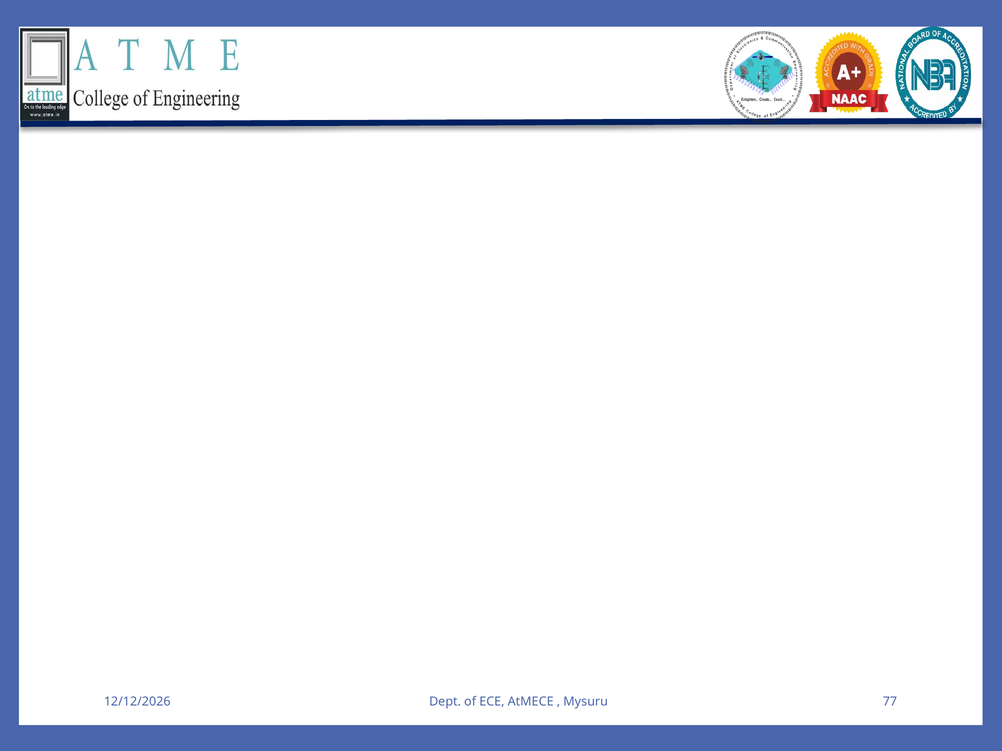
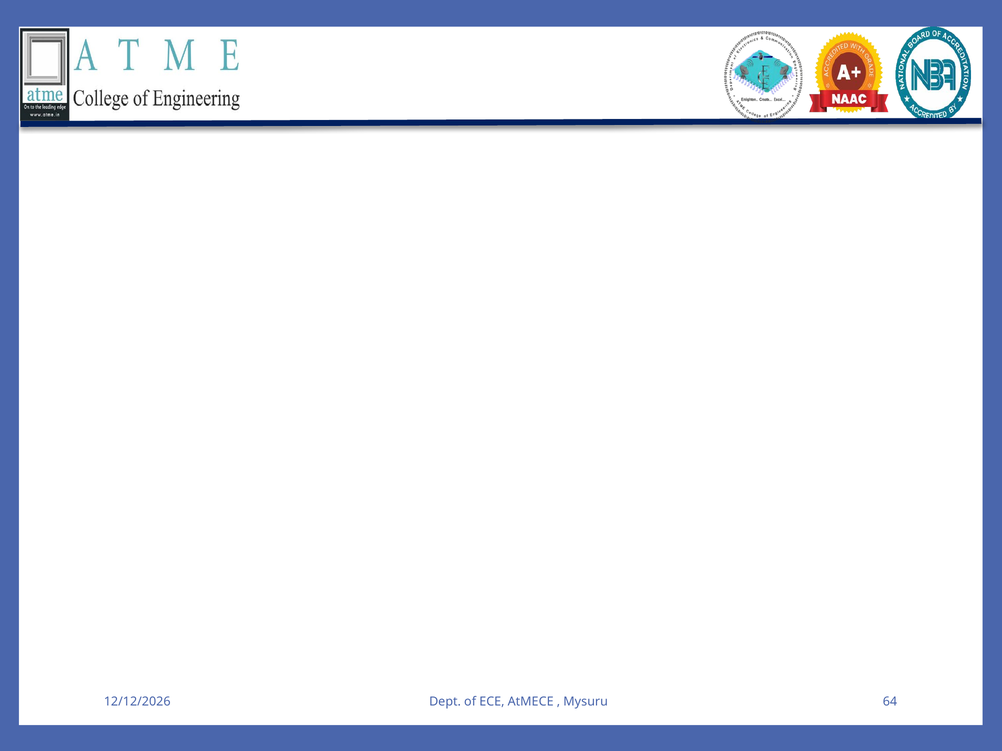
77: 77 -> 64
